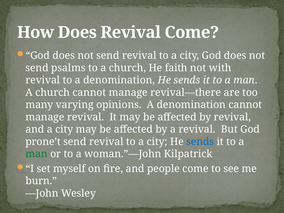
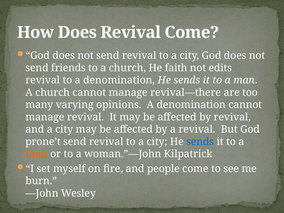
psalms: psalms -> friends
with: with -> edits
man at (37, 154) colour: green -> orange
